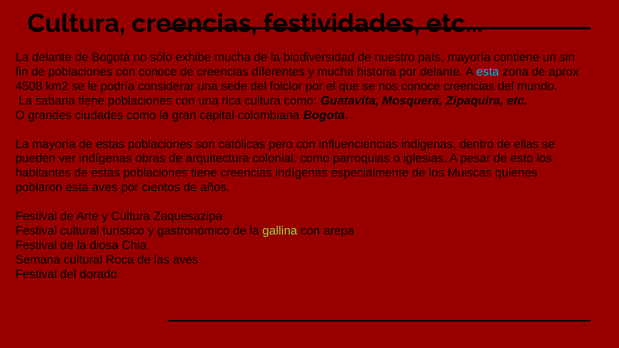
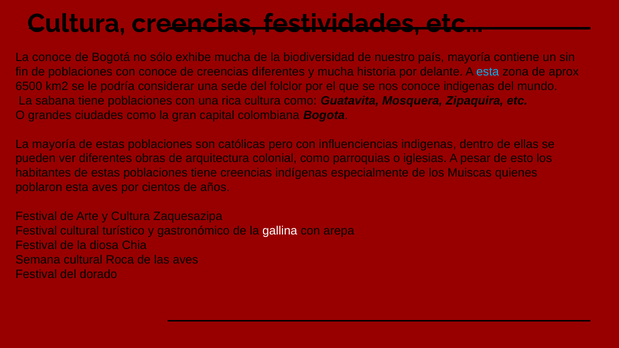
La delante: delante -> conoce
4508: 4508 -> 6500
conoce creencias: creencias -> indigenas
ver indígenas: indígenas -> diferentes
gallina colour: light green -> white
